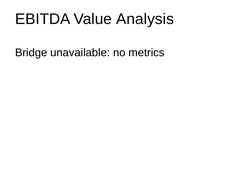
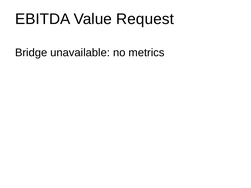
Analysis: Analysis -> Request
